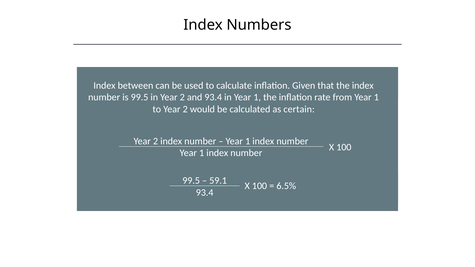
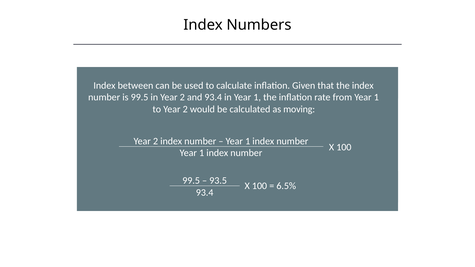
certain: certain -> moving
59.1: 59.1 -> 93.5
